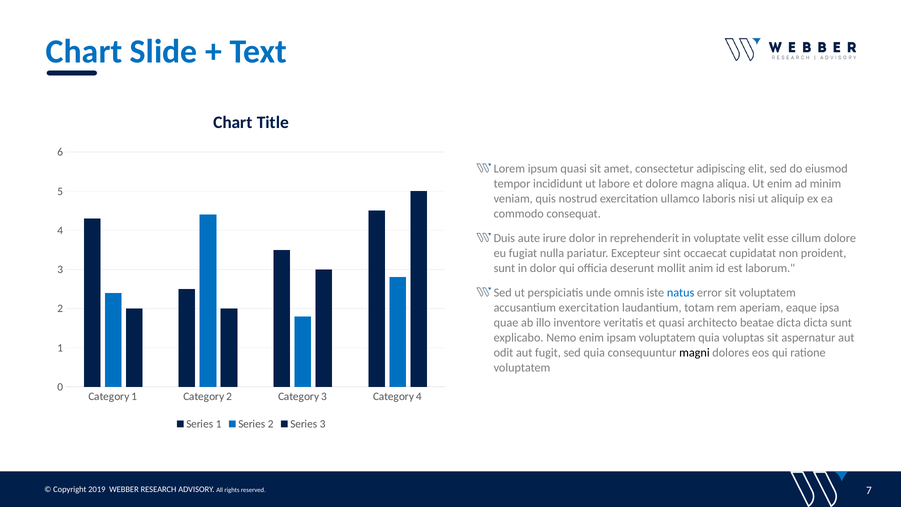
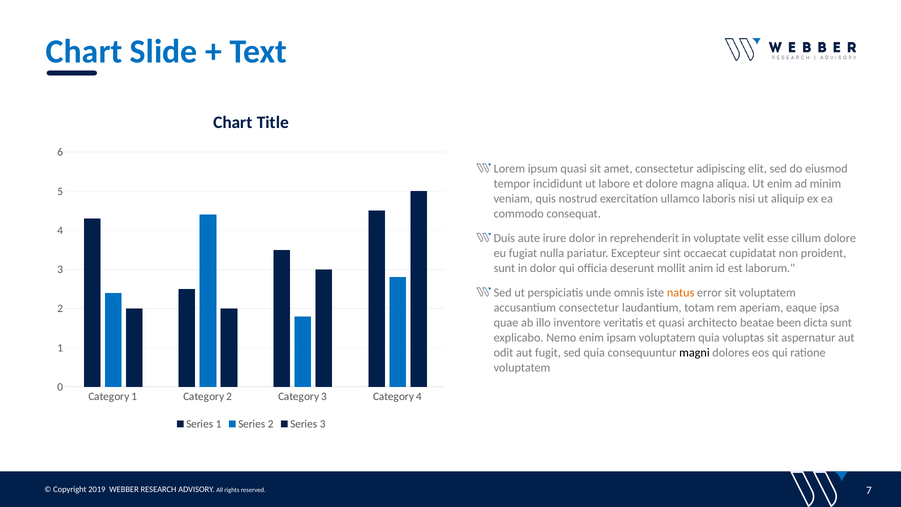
natus colour: blue -> orange
accusantium exercitation: exercitation -> consectetur
beatae dicta: dicta -> been
